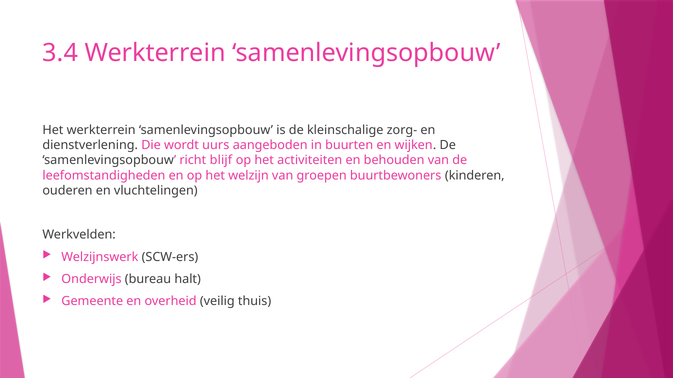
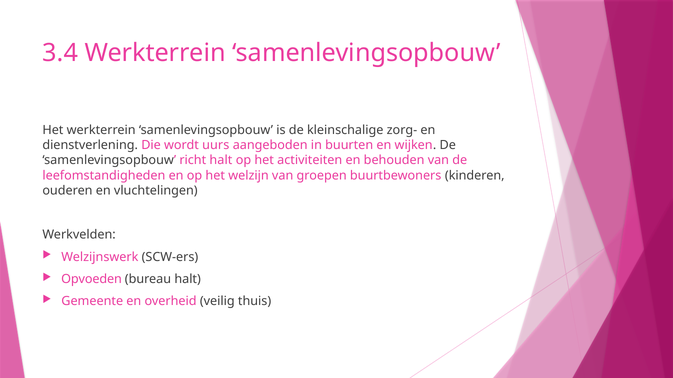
richt blijf: blijf -> halt
Onderwijs: Onderwijs -> Opvoeden
